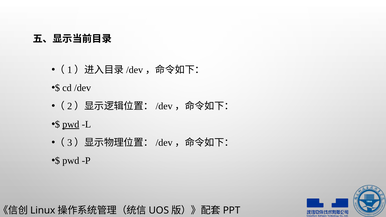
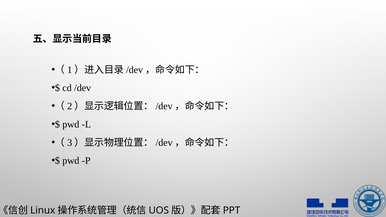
pwd at (71, 124) underline: present -> none
